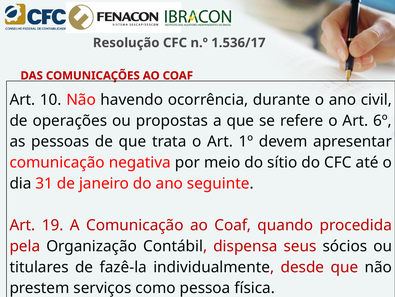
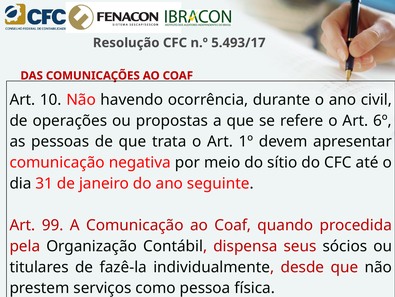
1.536/17: 1.536/17 -> 5.493/17
19: 19 -> 99
